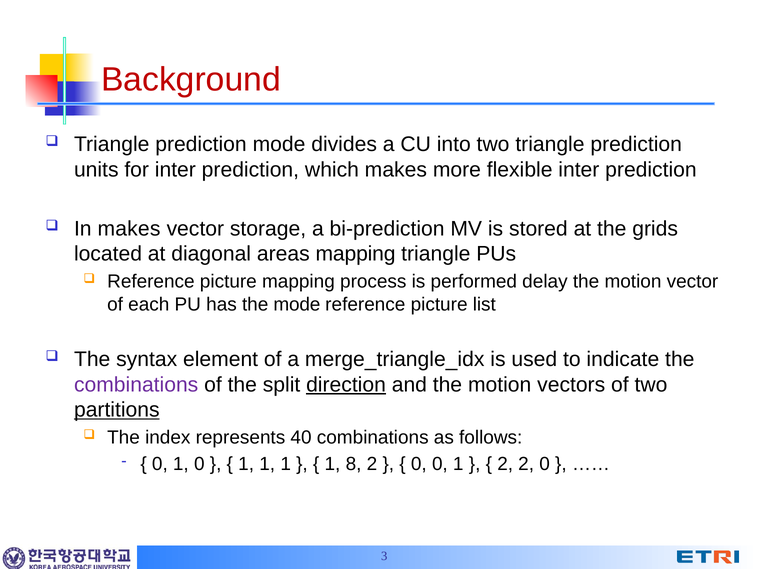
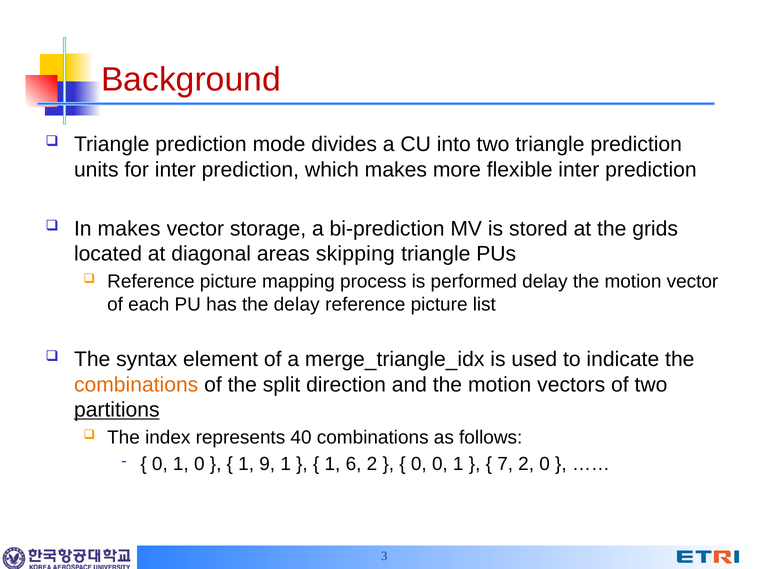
areas mapping: mapping -> skipping
the mode: mode -> delay
combinations at (136, 385) colour: purple -> orange
direction underline: present -> none
1 at (267, 464): 1 -> 9
8: 8 -> 6
2 at (505, 464): 2 -> 7
